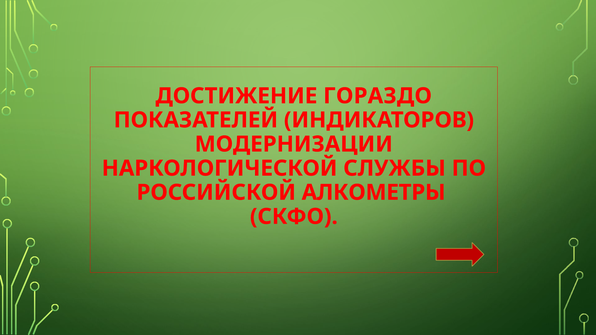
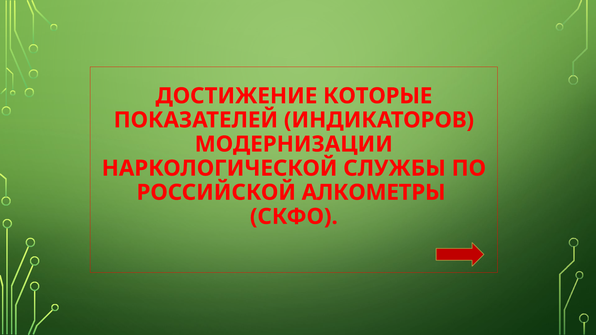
ГОРАЗДО: ГОРАЗДО -> КОТОРЫЕ
